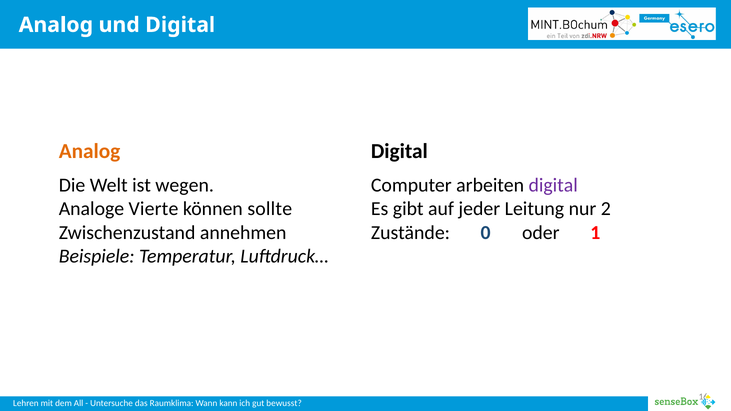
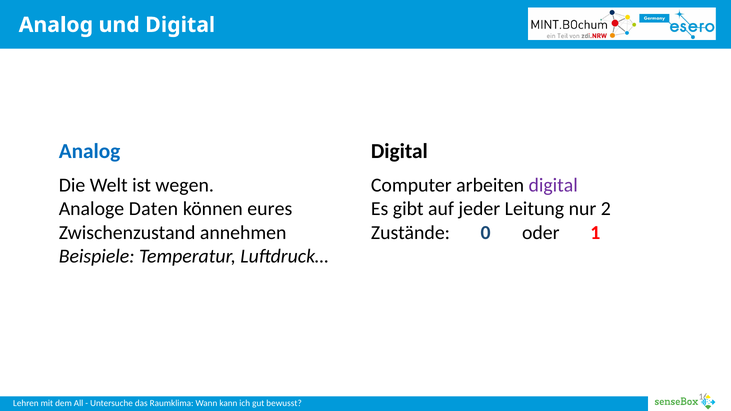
Analog at (90, 151) colour: orange -> blue
Vierte: Vierte -> Daten
sollte: sollte -> eures
